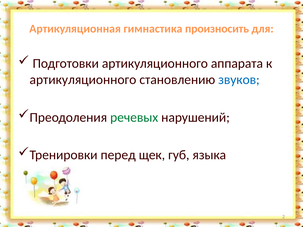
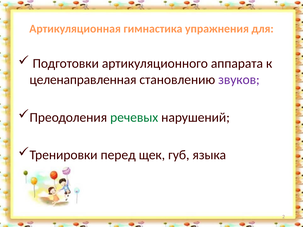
произносить: произносить -> упражнения
артикуляционного at (83, 80): артикуляционного -> целенаправленная
звуков colour: blue -> purple
